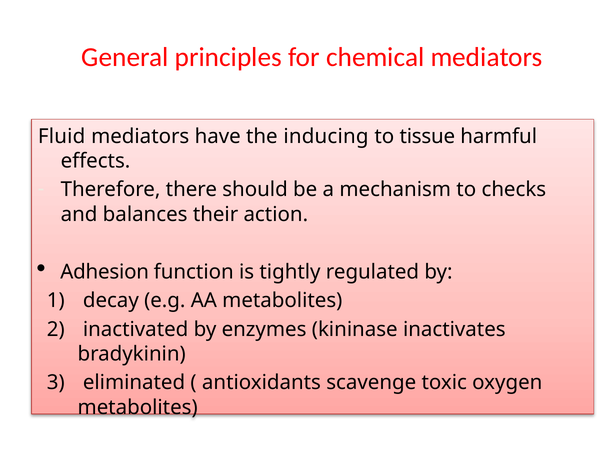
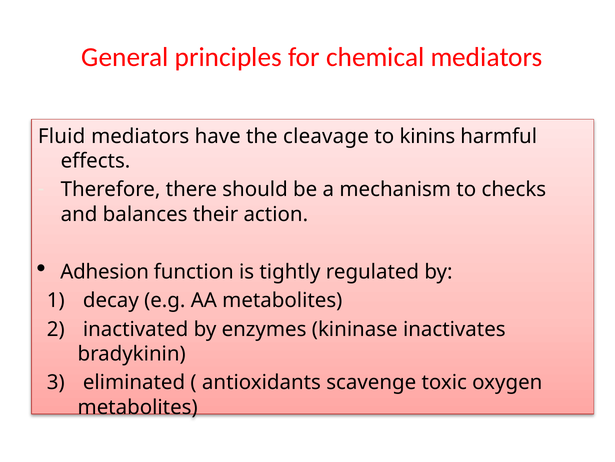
inducing: inducing -> cleavage
tissue: tissue -> kinins
